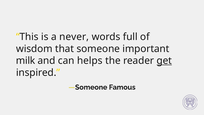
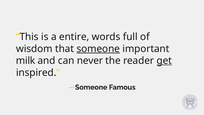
never: never -> entire
someone underline: none -> present
helps: helps -> never
